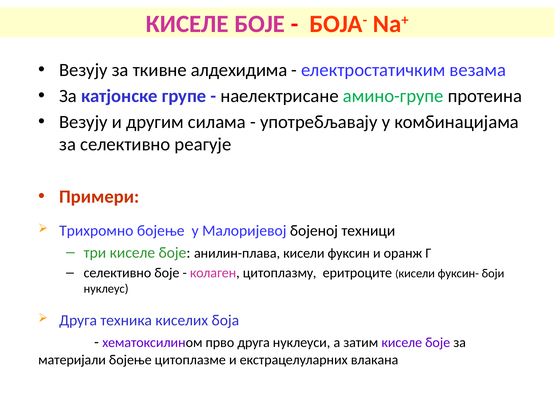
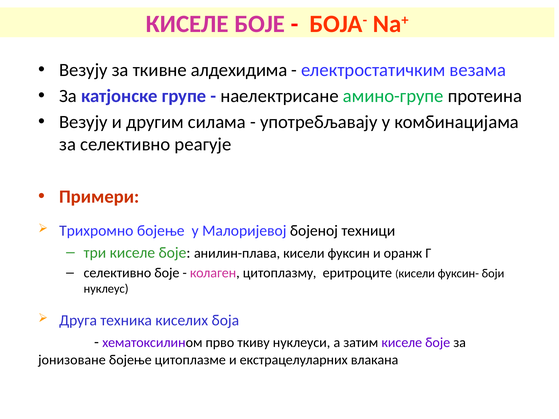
прво друга: друга -> ткиву
материјали: материјали -> јонизоване
